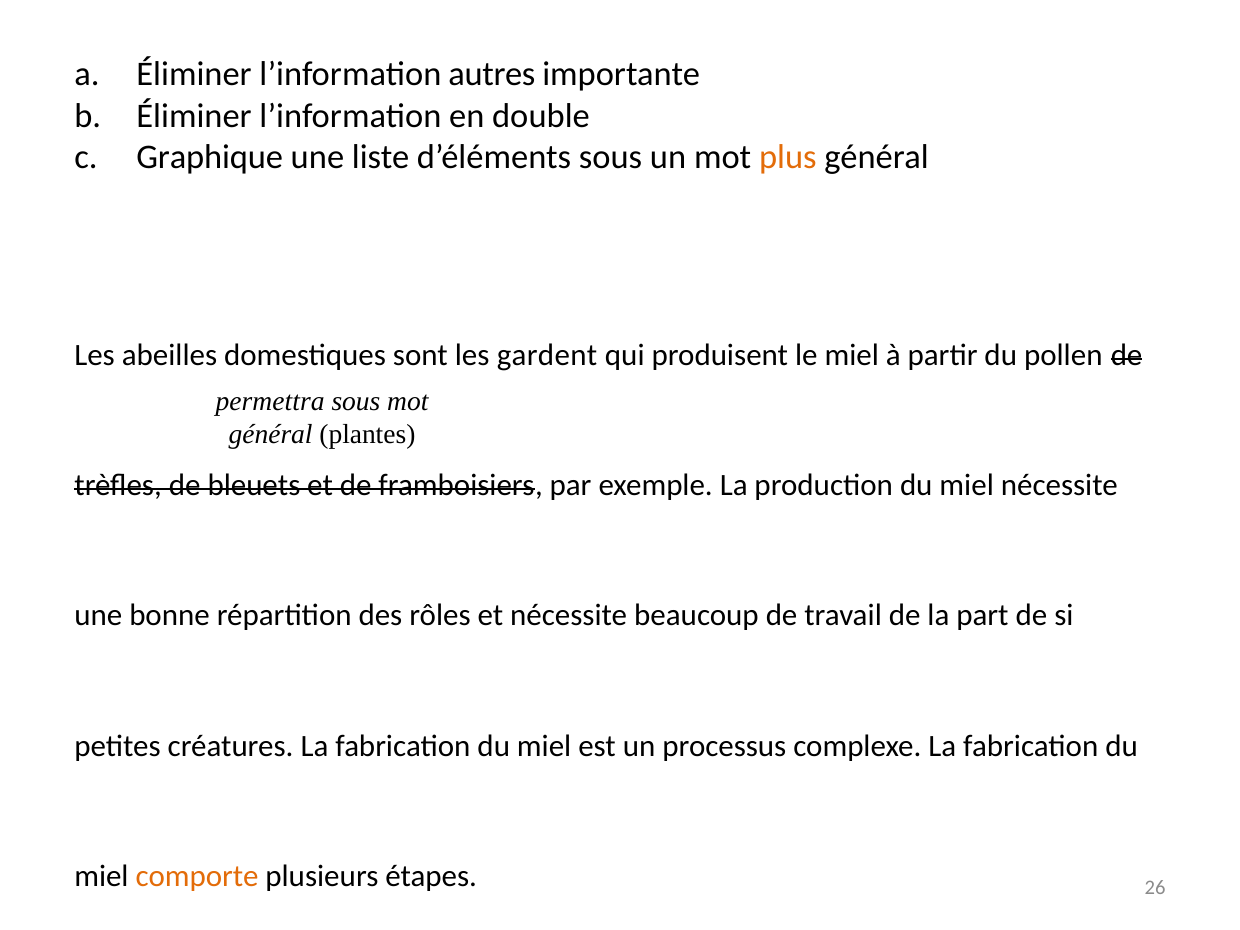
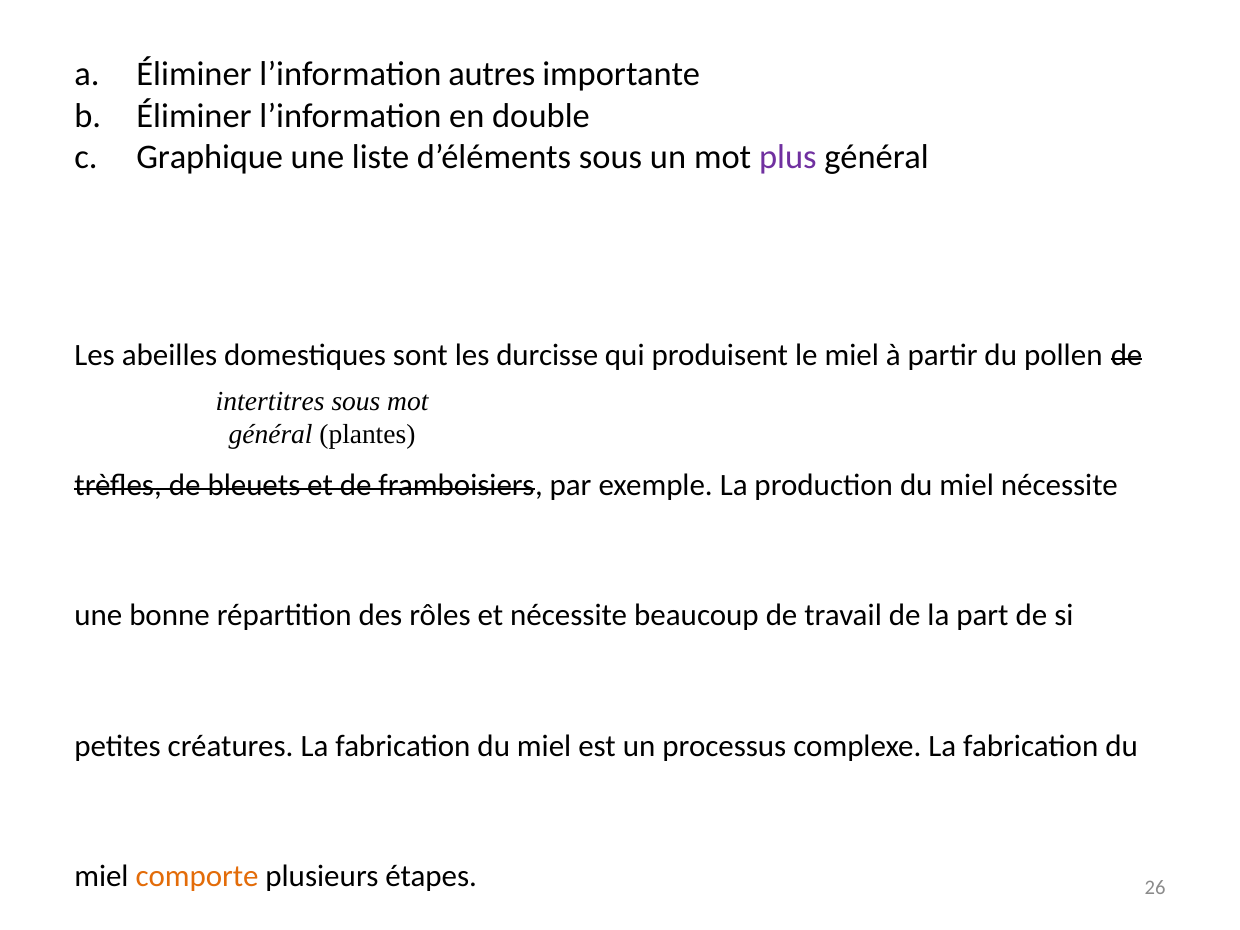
plus colour: orange -> purple
gardent: gardent -> durcisse
permettra: permettra -> intertitres
